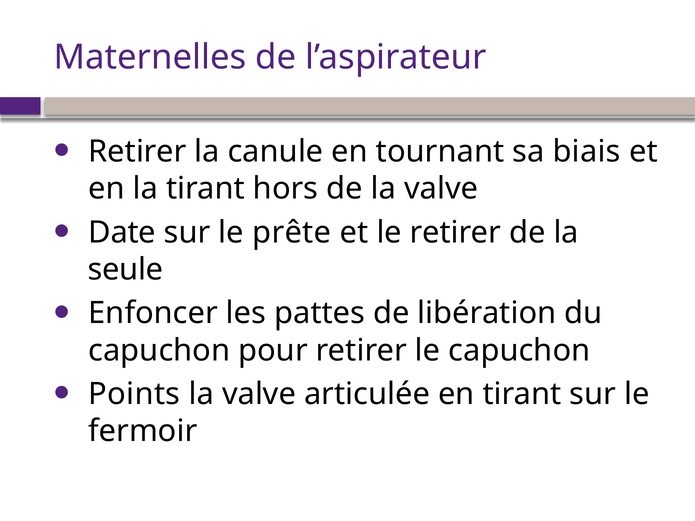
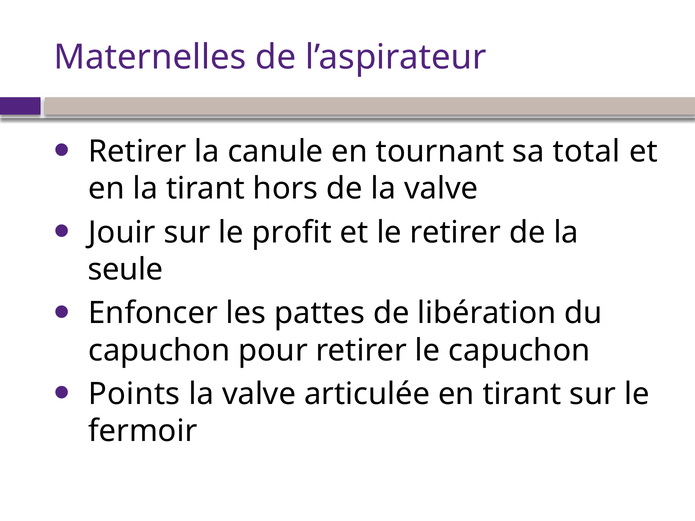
biais: biais -> total
Date: Date -> Jouir
prête: prête -> profit
